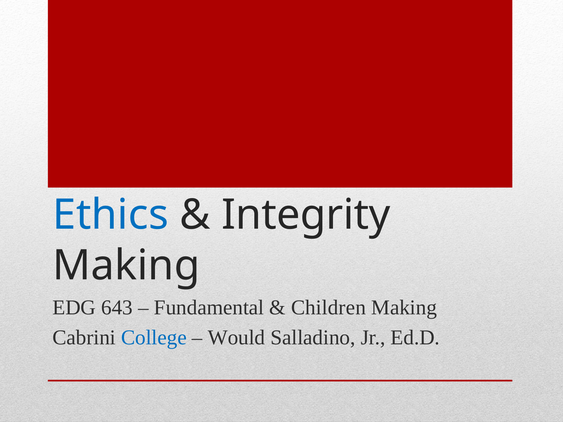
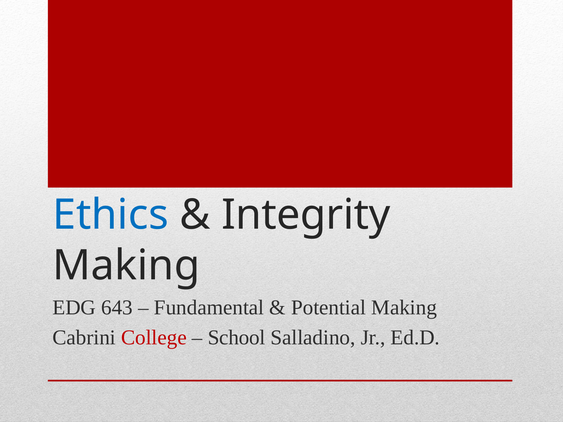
Children: Children -> Potential
College colour: blue -> red
Would: Would -> School
